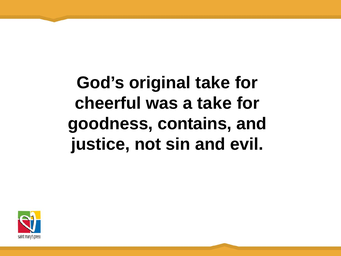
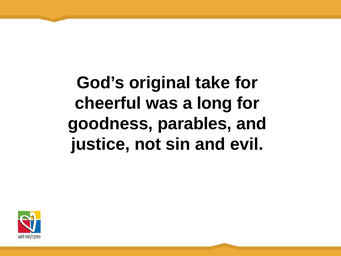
a take: take -> long
contains: contains -> parables
